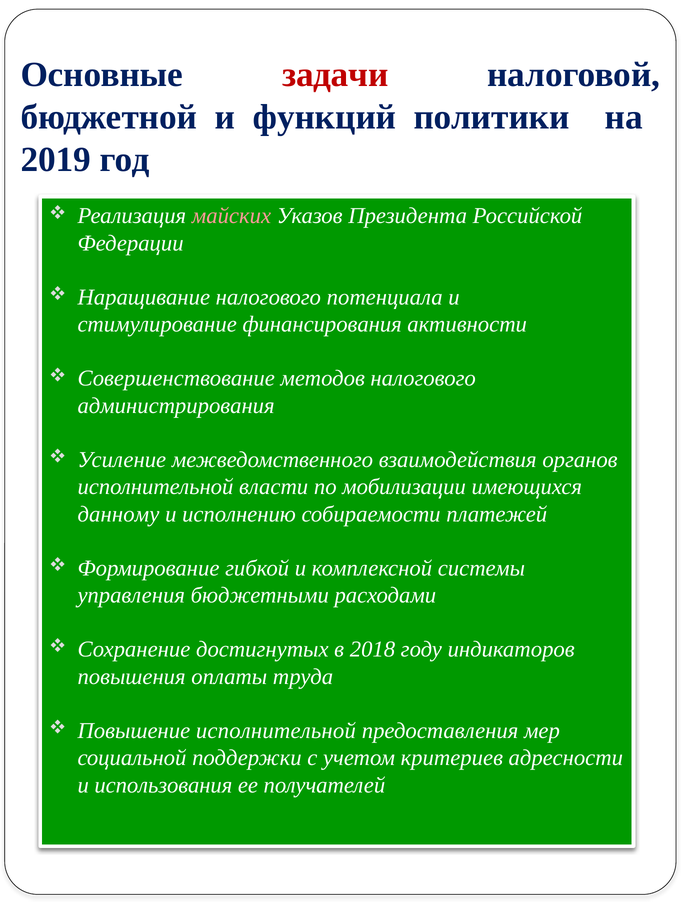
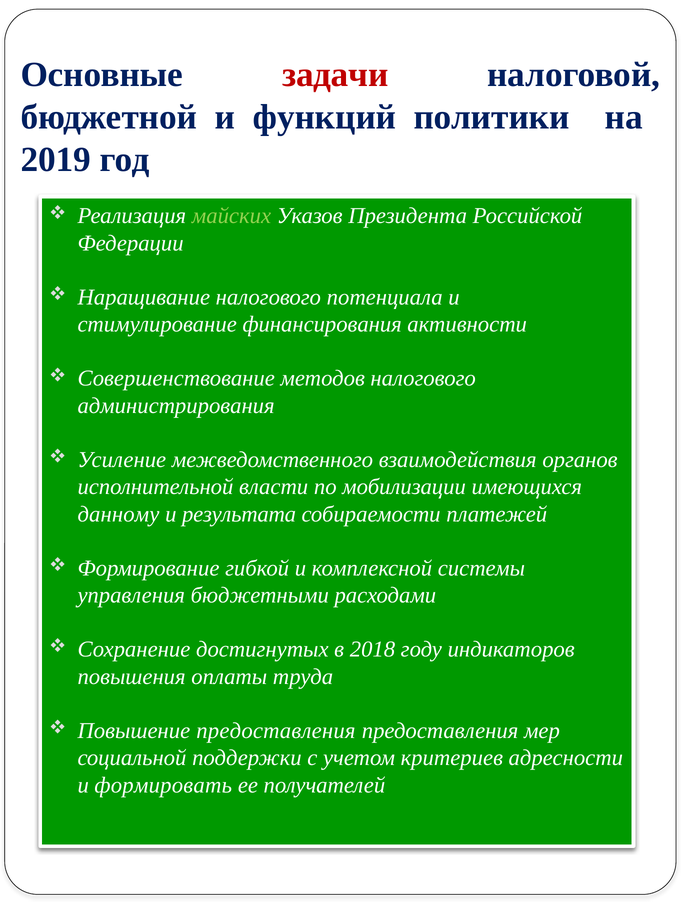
майских colour: pink -> light green
исполнению: исполнению -> результата
Повышение исполнительной: исполнительной -> предоставления
использования: использования -> формировать
